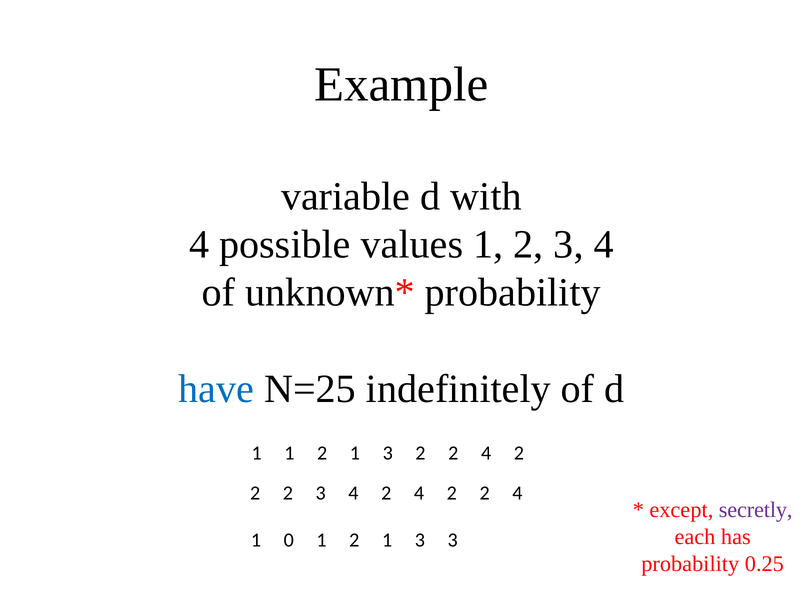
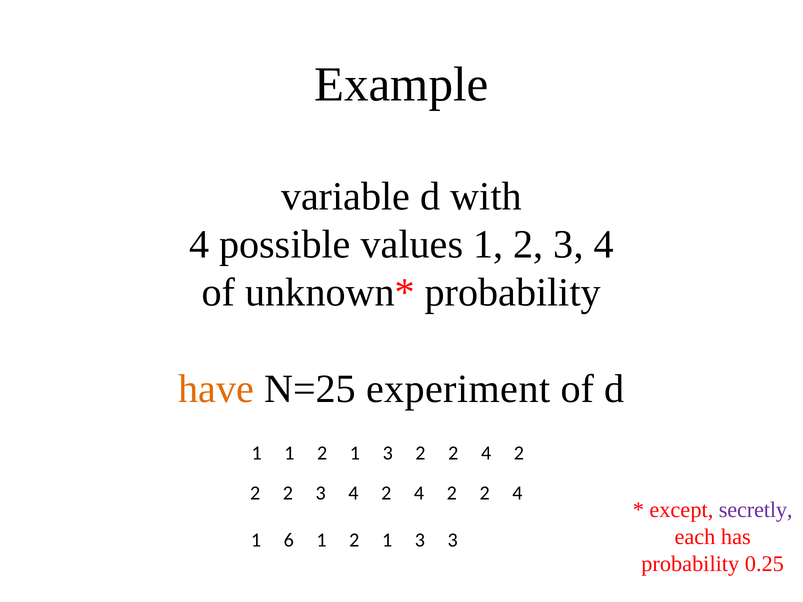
have colour: blue -> orange
indefinitely: indefinitely -> experiment
0: 0 -> 6
